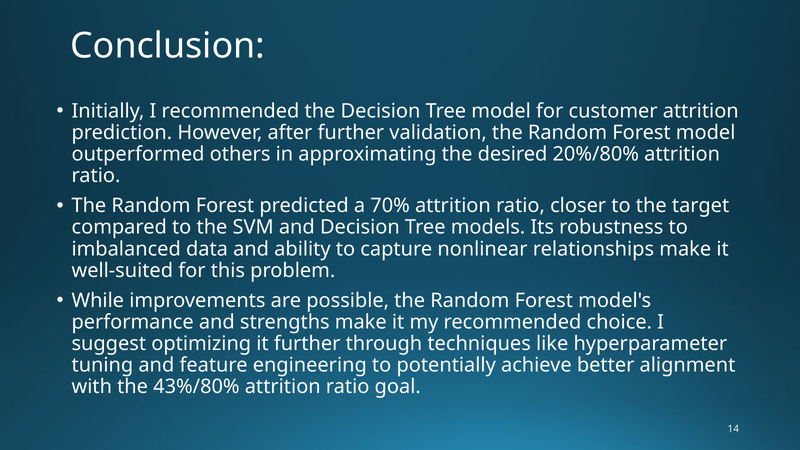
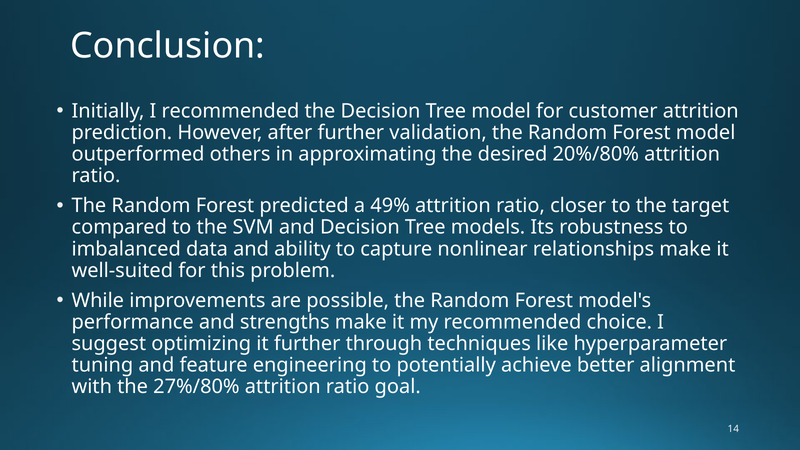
70%: 70% -> 49%
43%/80%: 43%/80% -> 27%/80%
